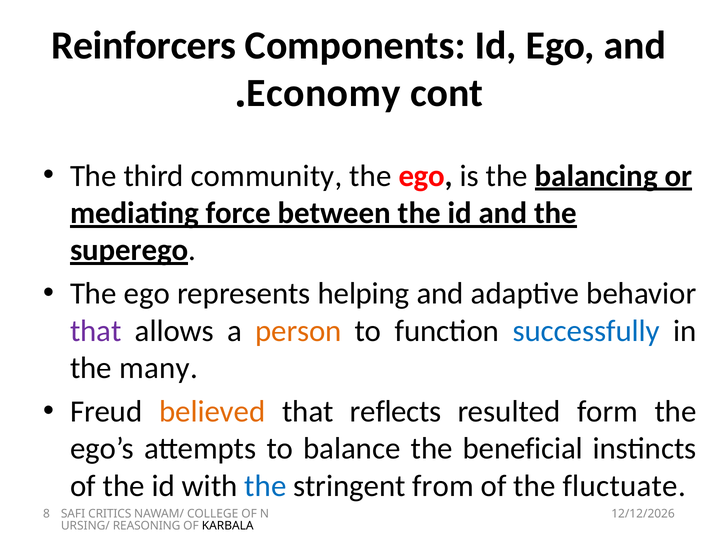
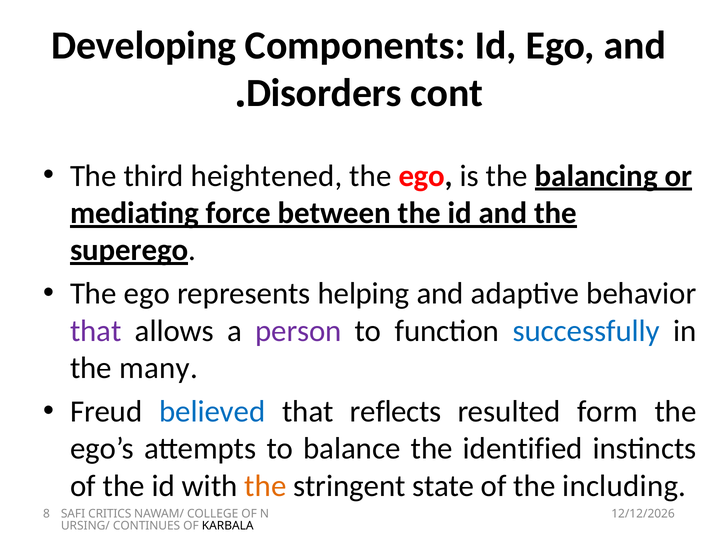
Reinforcers: Reinforcers -> Developing
Economy: Economy -> Disorders
community: community -> heightened
person colour: orange -> purple
believed colour: orange -> blue
beneficial: beneficial -> identified
the at (265, 485) colour: blue -> orange
from: from -> state
fluctuate: fluctuate -> including
REASONING: REASONING -> CONTINUES
